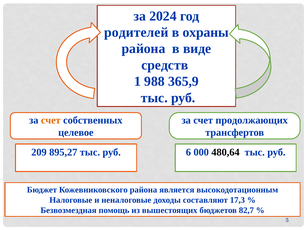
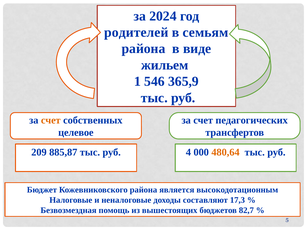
охраны: охраны -> семьям
средств: средств -> жильем
988: 988 -> 546
продолжающих: продолжающих -> педагогических
895,27: 895,27 -> 885,87
6: 6 -> 4
480,64 colour: black -> orange
